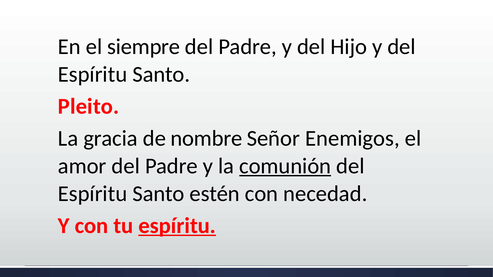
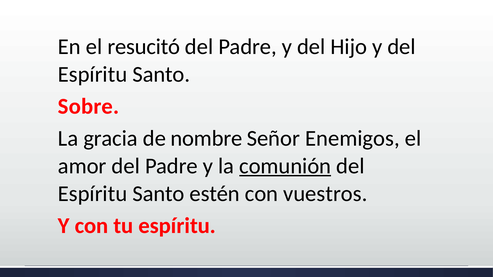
siempre: siempre -> resucitó
Pleito: Pleito -> Sobre
necedad: necedad -> vuestros
espíritu at (177, 226) underline: present -> none
